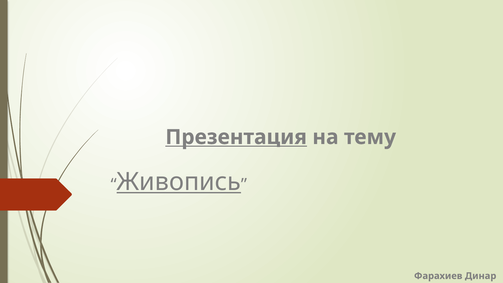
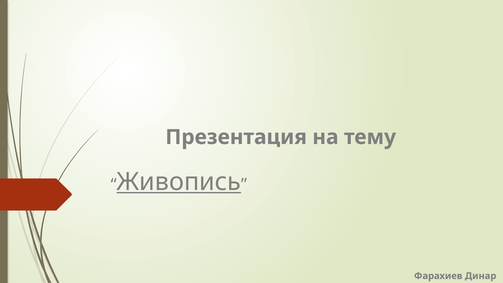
Презентация underline: present -> none
